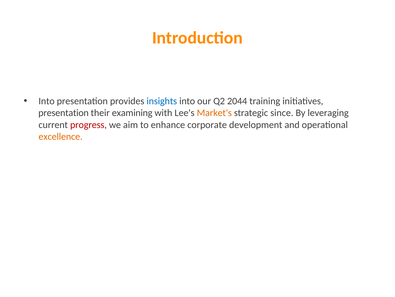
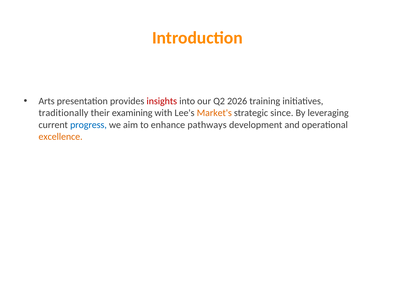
Into at (47, 101): Into -> Arts
insights colour: blue -> red
2044: 2044 -> 2026
presentation at (64, 113): presentation -> traditionally
progress colour: red -> blue
corporate: corporate -> pathways
